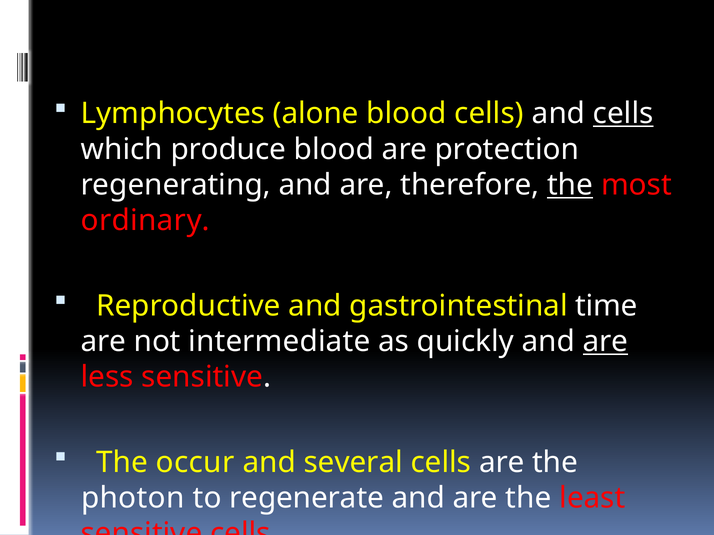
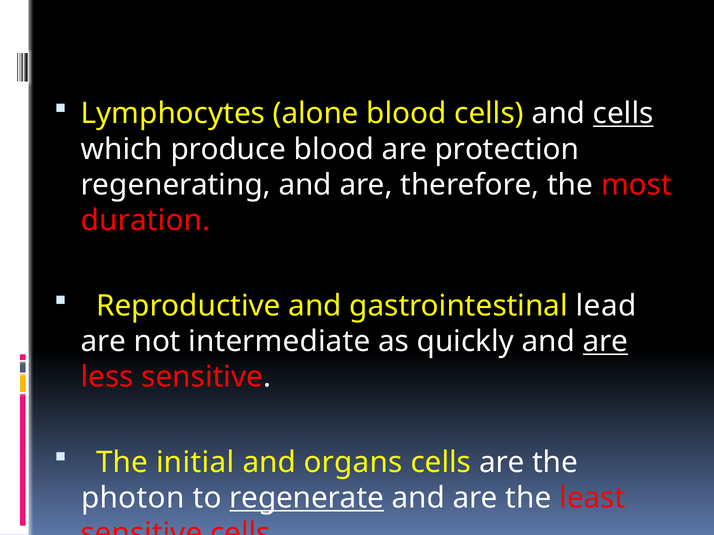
the at (570, 185) underline: present -> none
ordinary: ordinary -> duration
time: time -> lead
occur: occur -> initial
several: several -> organs
regenerate underline: none -> present
